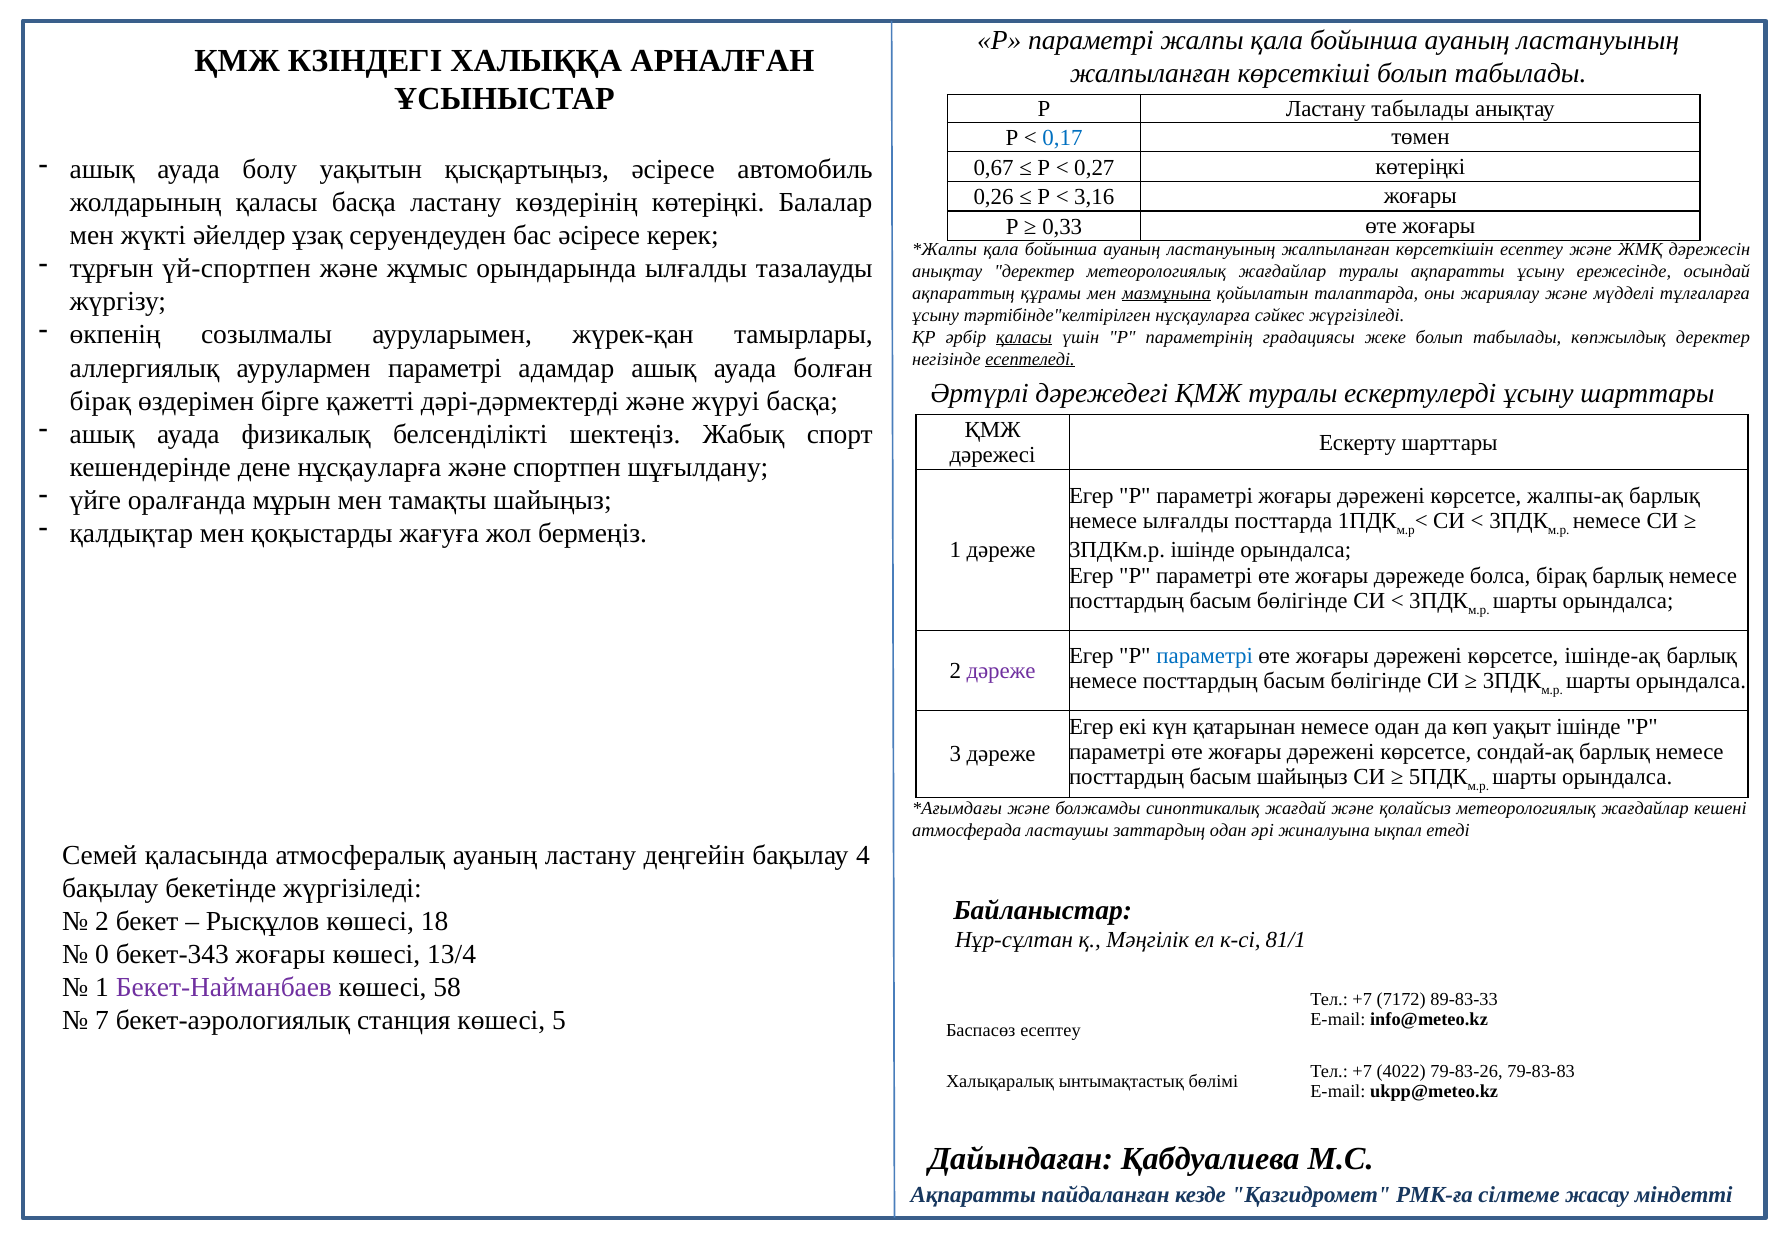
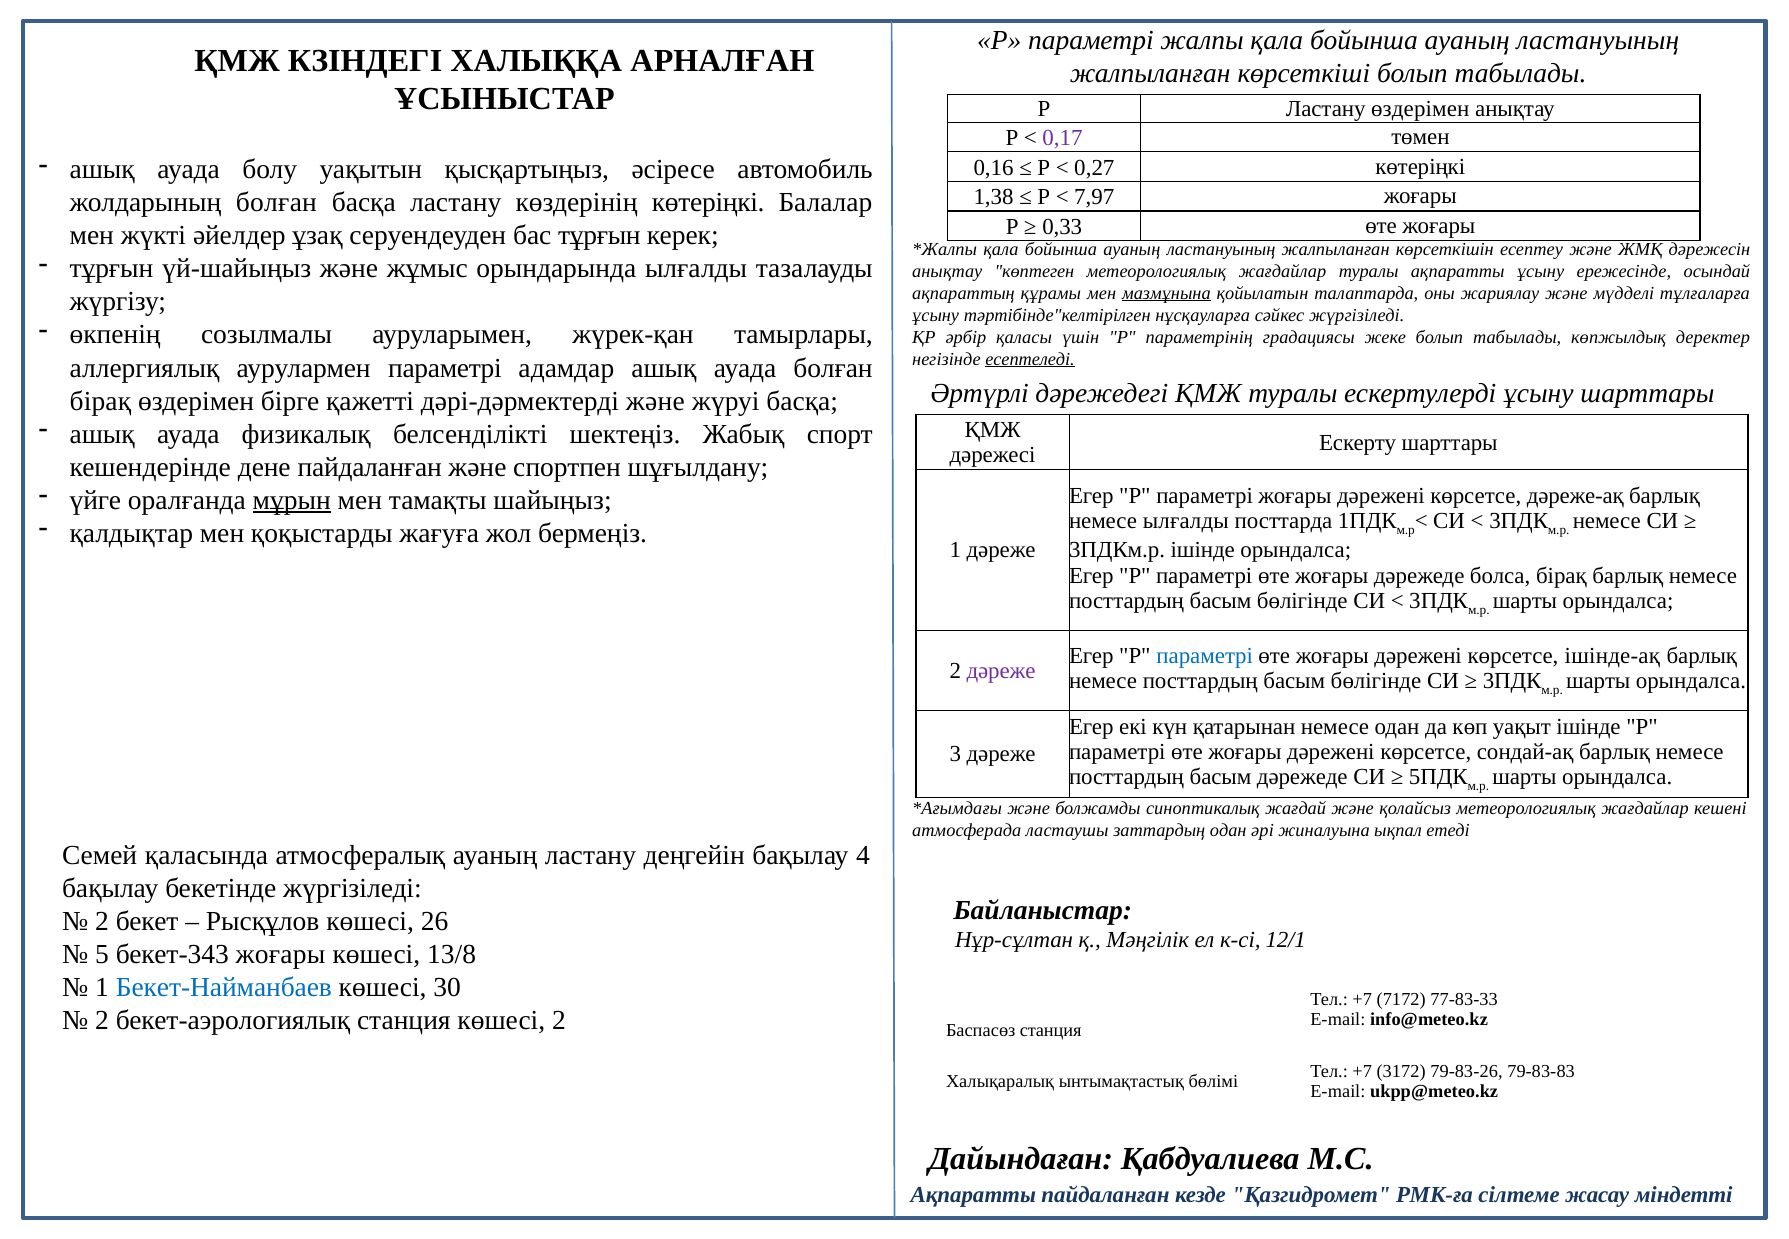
Ластану табылады: табылады -> өздерімен
0,17 colour: blue -> purple
0,67: 0,67 -> 0,16
0,26: 0,26 -> 1,38
3,16: 3,16 -> 7,97
жолдарының қаласы: қаласы -> болған
бас әсіресе: әсіресе -> тұрғын
үй-спортпен: үй-спортпен -> үй-шайыңыз
анықтау деректер: деректер -> көптеген
қаласы at (1024, 337) underline: present -> none
дене нұсқауларға: нұсқауларға -> пайдаланған
жалпы-ақ: жалпы-ақ -> дәреже-ақ
мұрын underline: none -> present
басым шайыңыз: шайыңыз -> дәрежеде
18: 18 -> 26
81/1: 81/1 -> 12/1
0: 0 -> 5
13/4: 13/4 -> 13/8
Бекет-Найманбаев colour: purple -> blue
58: 58 -> 30
89-83-33: 89-83-33 -> 77-83-33
7 at (102, 1020): 7 -> 2
көшесі 5: 5 -> 2
Баспасөз есептеу: есептеу -> станция
4022: 4022 -> 3172
